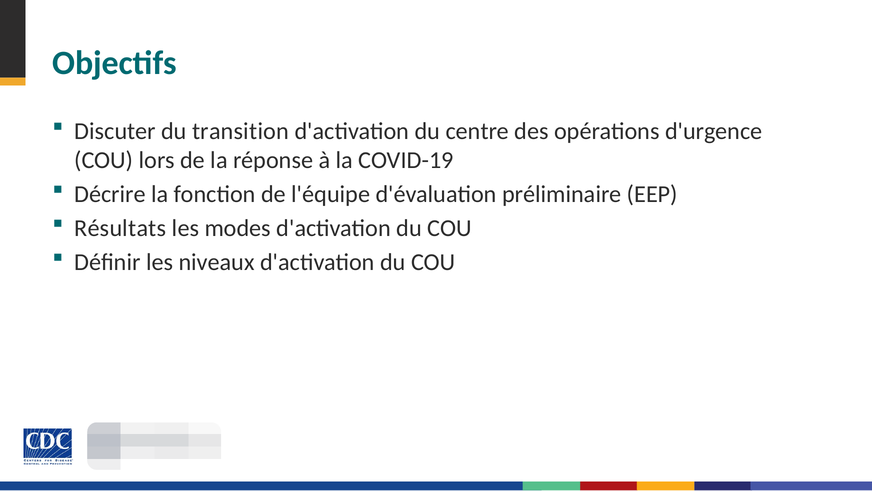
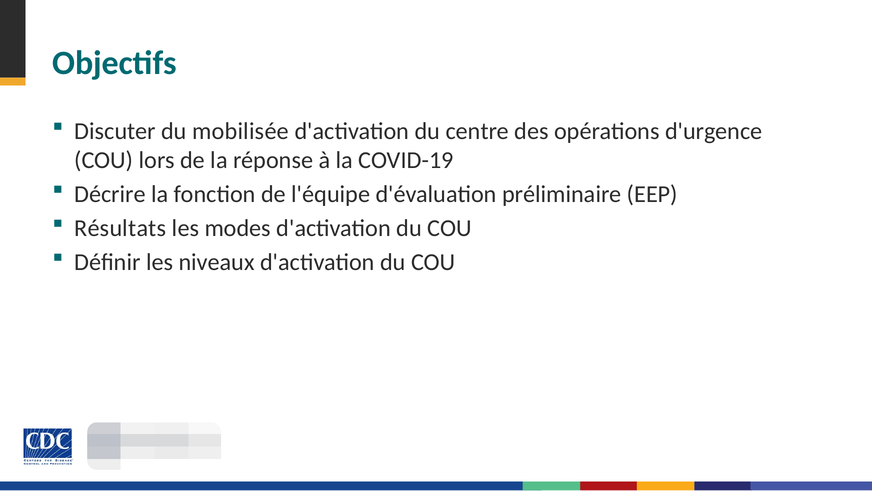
transition: transition -> mobilisée
